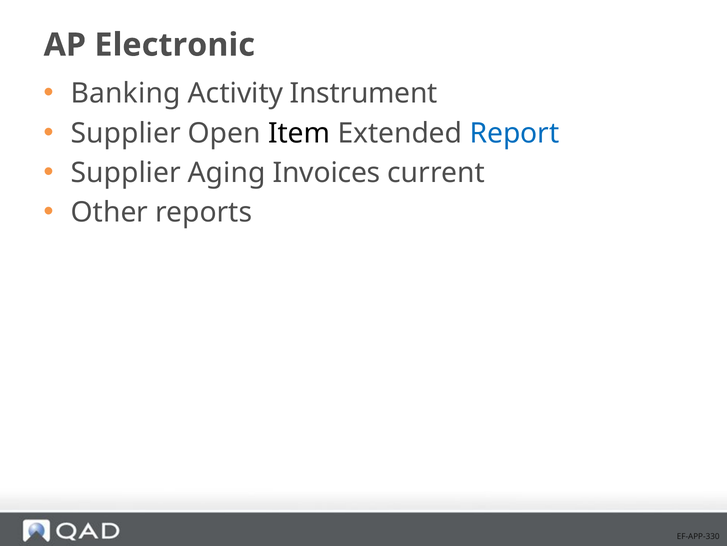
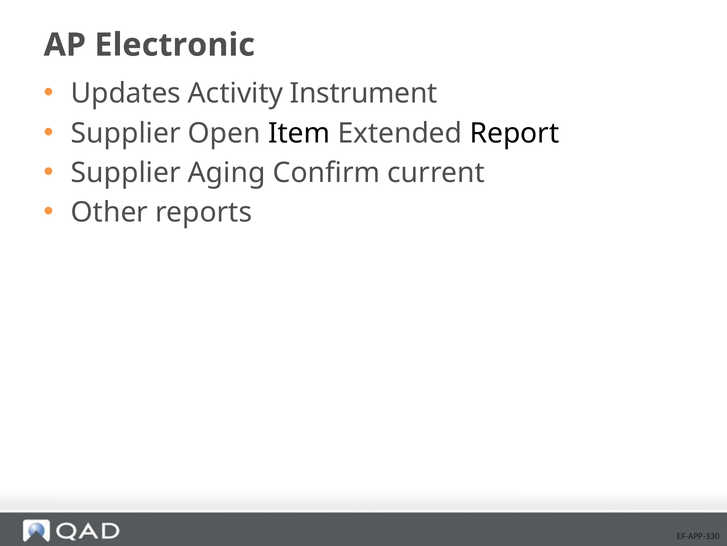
Banking: Banking -> Updates
Report colour: blue -> black
Invoices: Invoices -> Confirm
